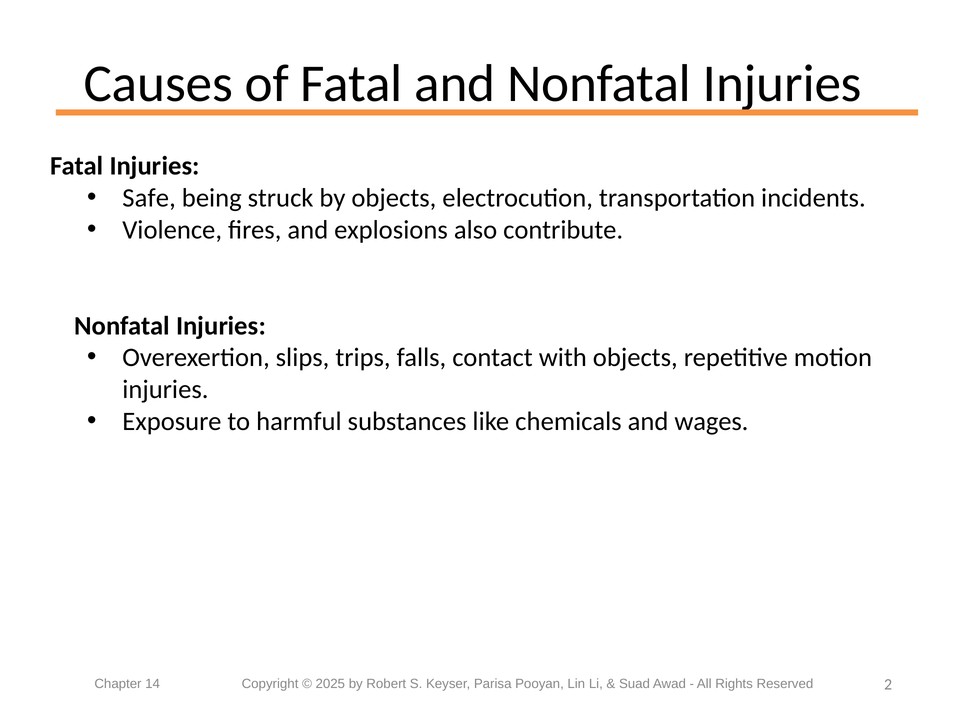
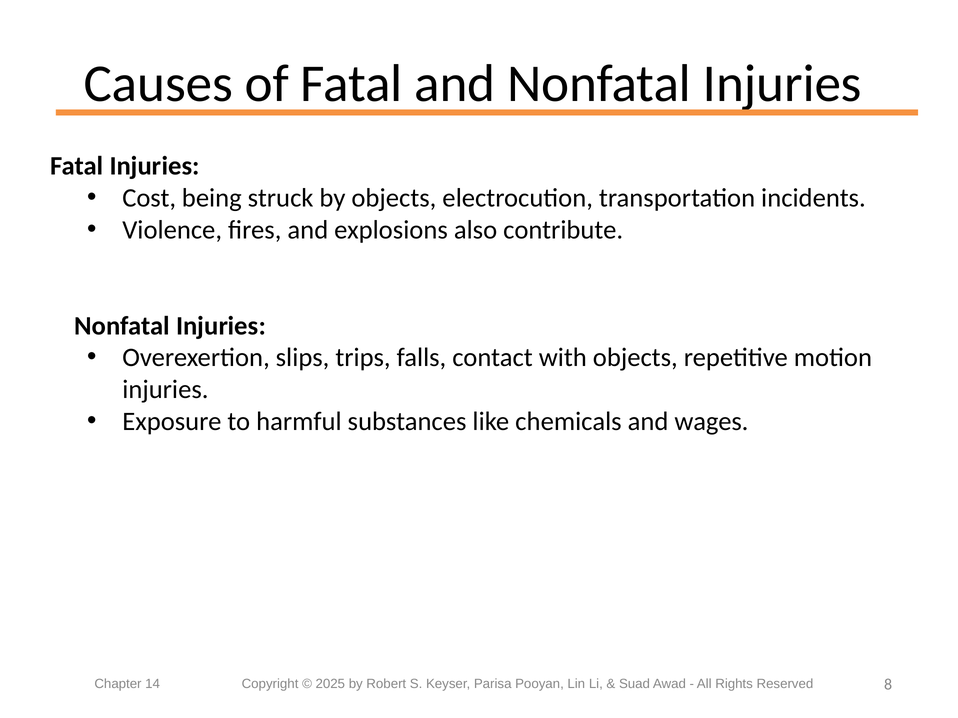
Safe: Safe -> Cost
2: 2 -> 8
